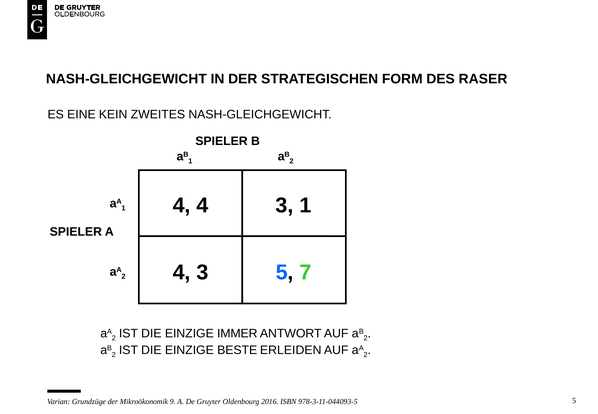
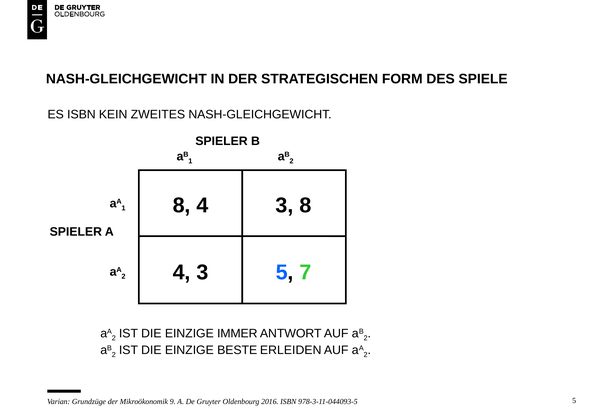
RASER: RASER -> SPIELE
ES EINE: EINE -> ISBN
4 at (182, 205): 4 -> 8
3 1: 1 -> 8
